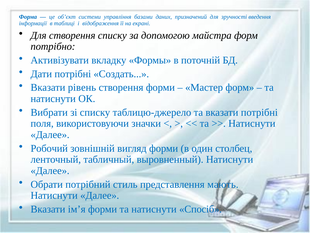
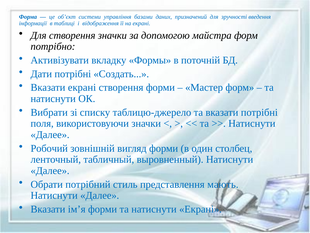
створення списку: списку -> значки
Вказати рівень: рівень -> екрані
натиснути Спосіб: Спосіб -> Екрані
